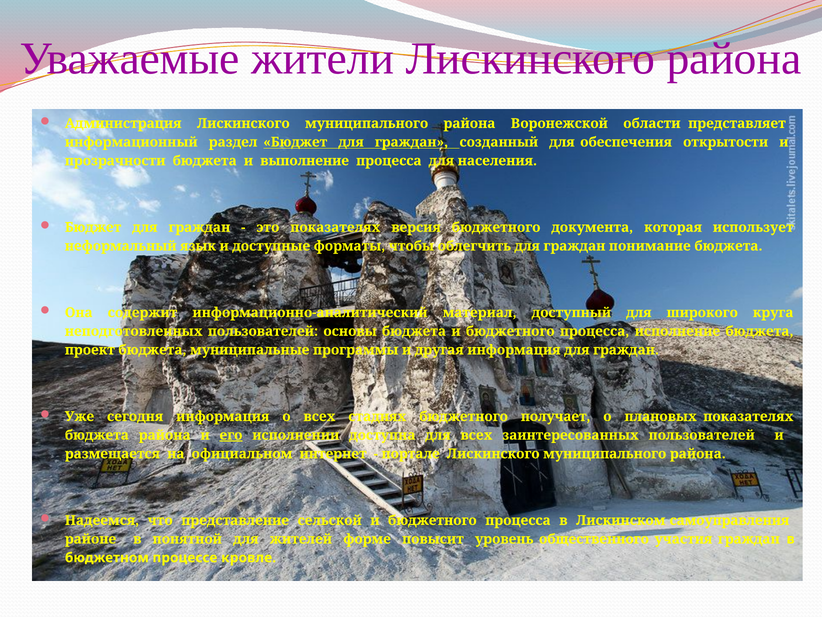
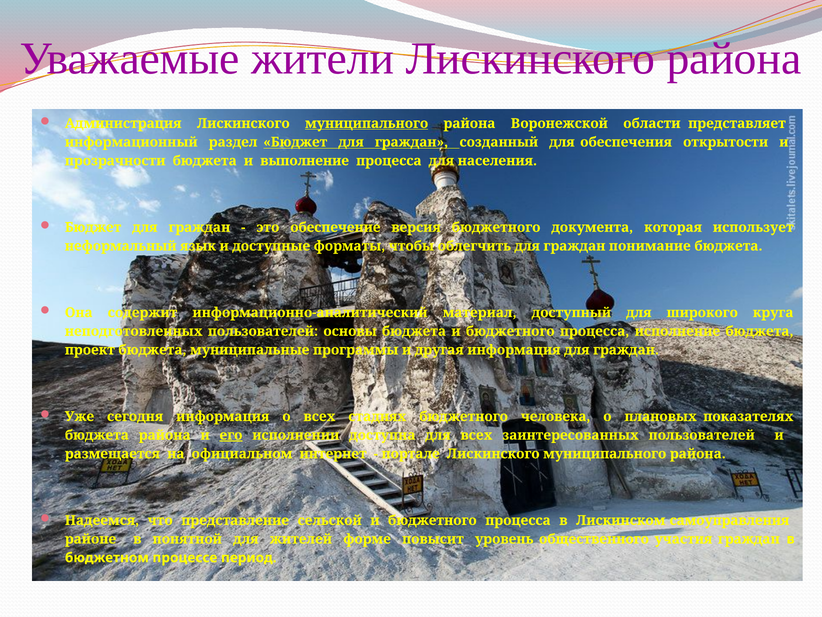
муниципального at (367, 123) underline: none -> present
это показателях: показателях -> обеспечение
получает: получает -> человека
кровле: кровле -> период
